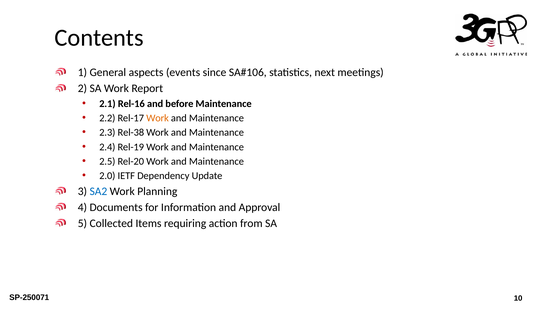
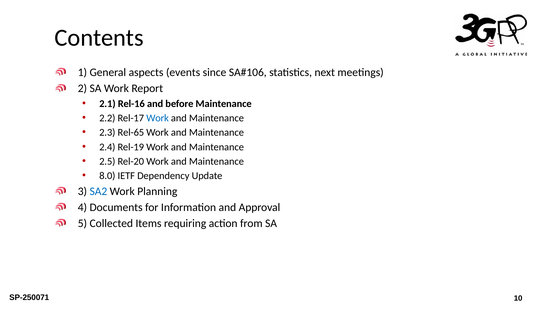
Work at (158, 118) colour: orange -> blue
Rel-38: Rel-38 -> Rel-65
2.0: 2.0 -> 8.0
